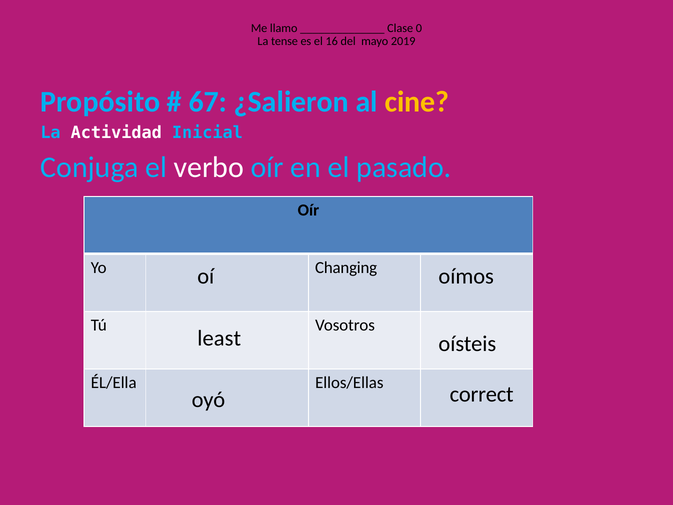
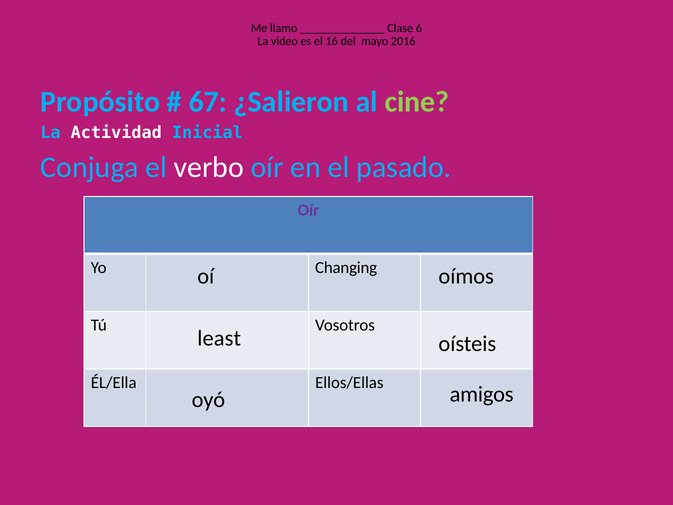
0: 0 -> 6
tense: tense -> video
2019: 2019 -> 2016
cine colour: yellow -> light green
Oír at (308, 210) colour: black -> purple
correct: correct -> amigos
